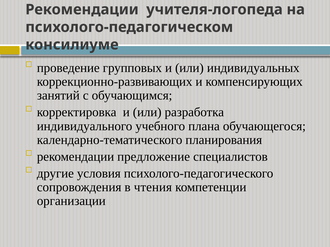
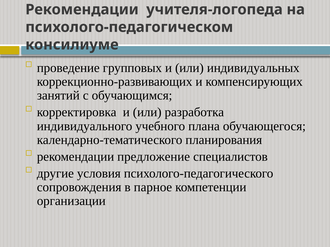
чтения: чтения -> парное
